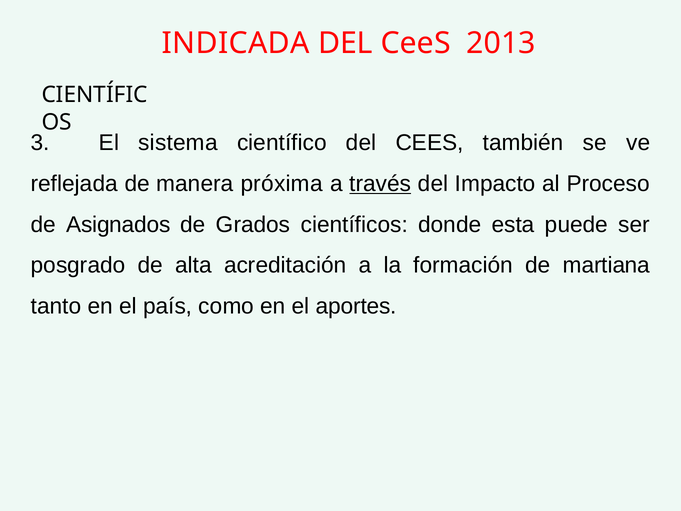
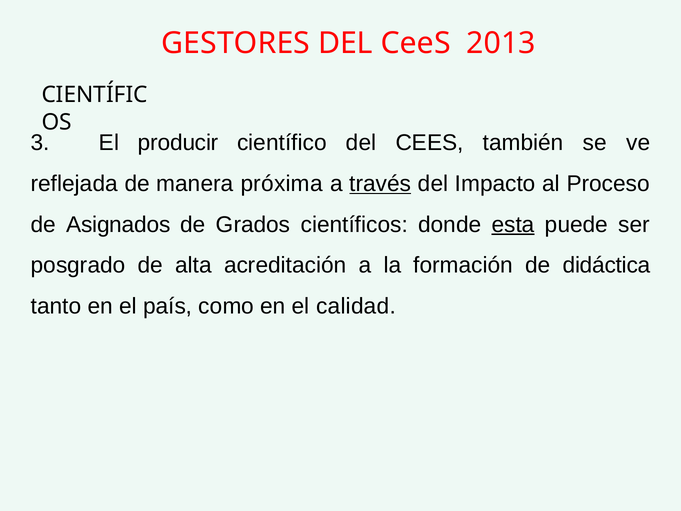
INDICADA: INDICADA -> GESTORES
sistema: sistema -> producir
esta underline: none -> present
martiana: martiana -> didáctica
aportes: aportes -> calidad
